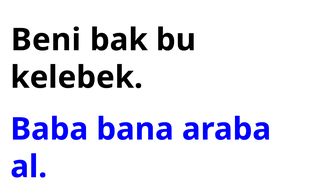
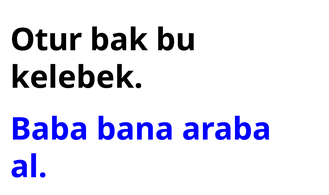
Beni: Beni -> Otur
